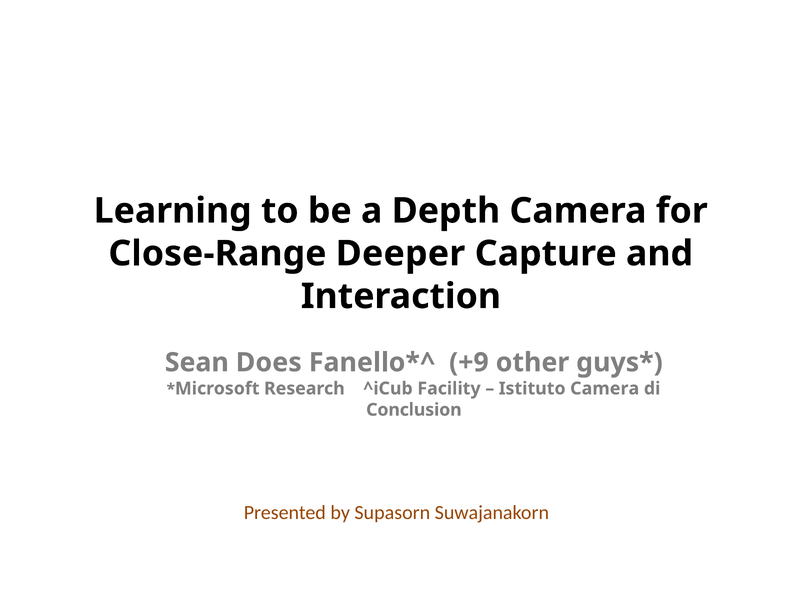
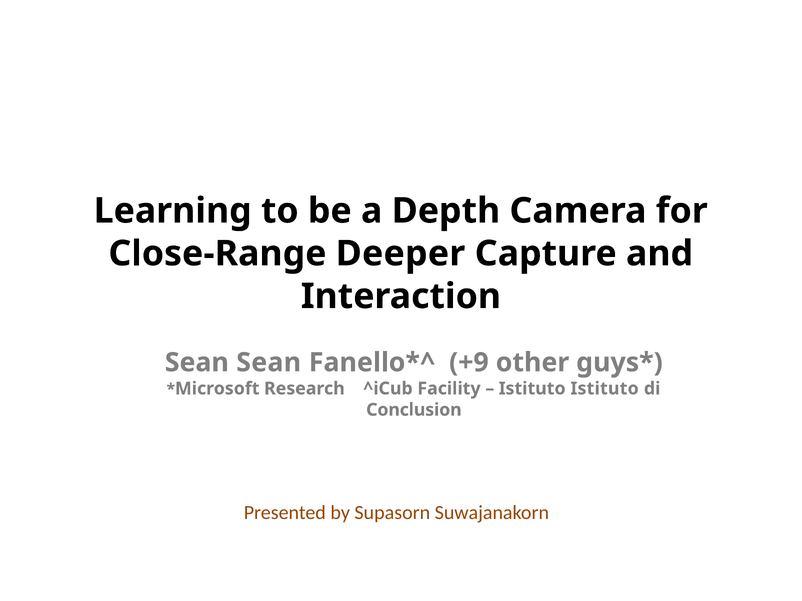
Sean Does: Does -> Sean
Istituto Camera: Camera -> Istituto
